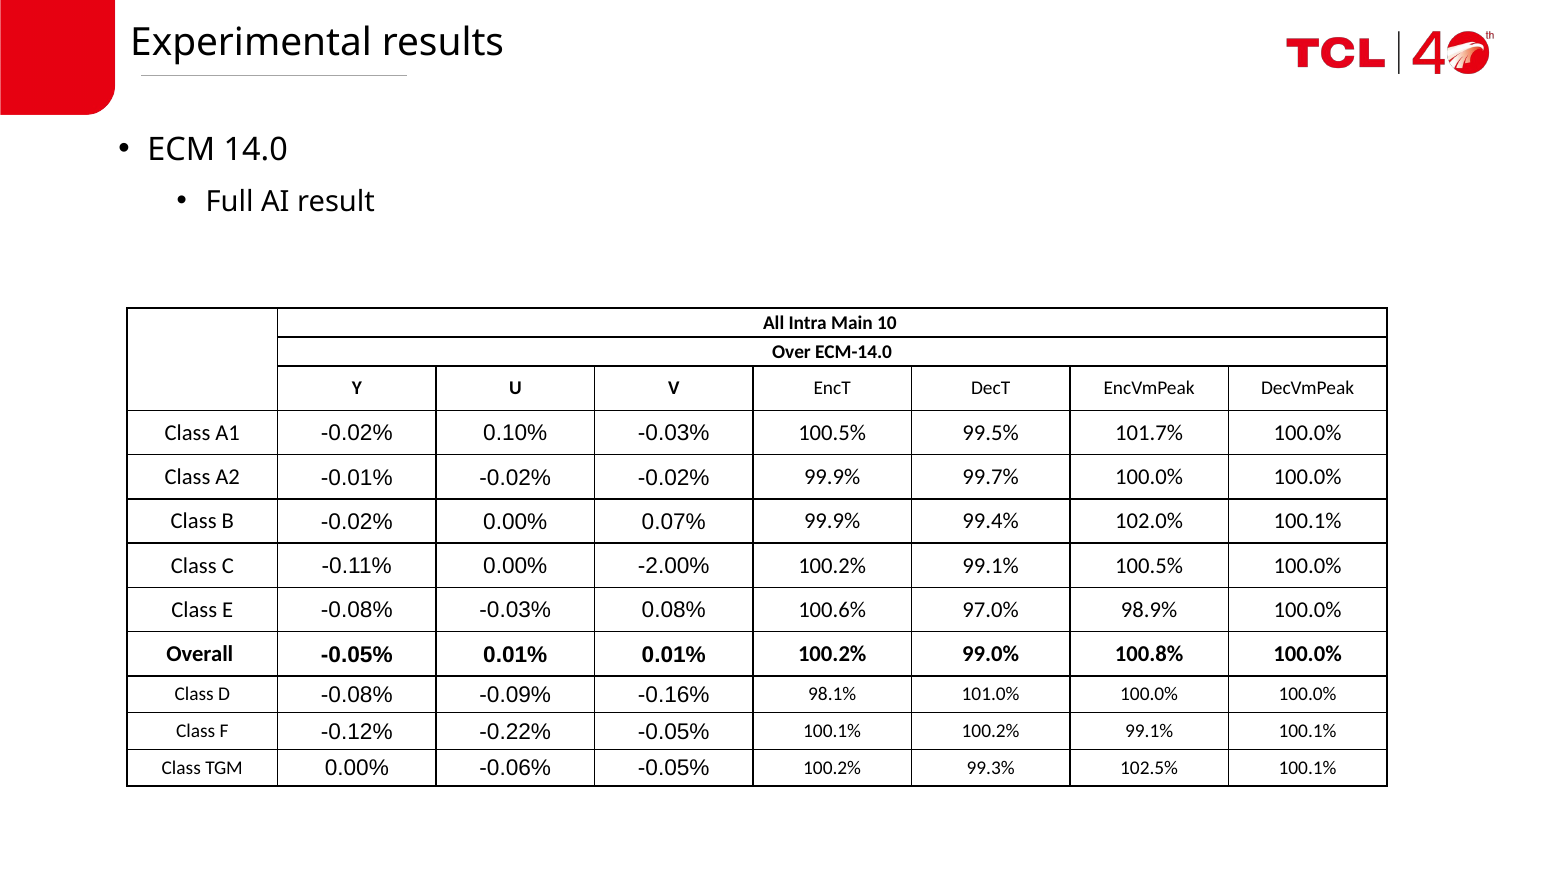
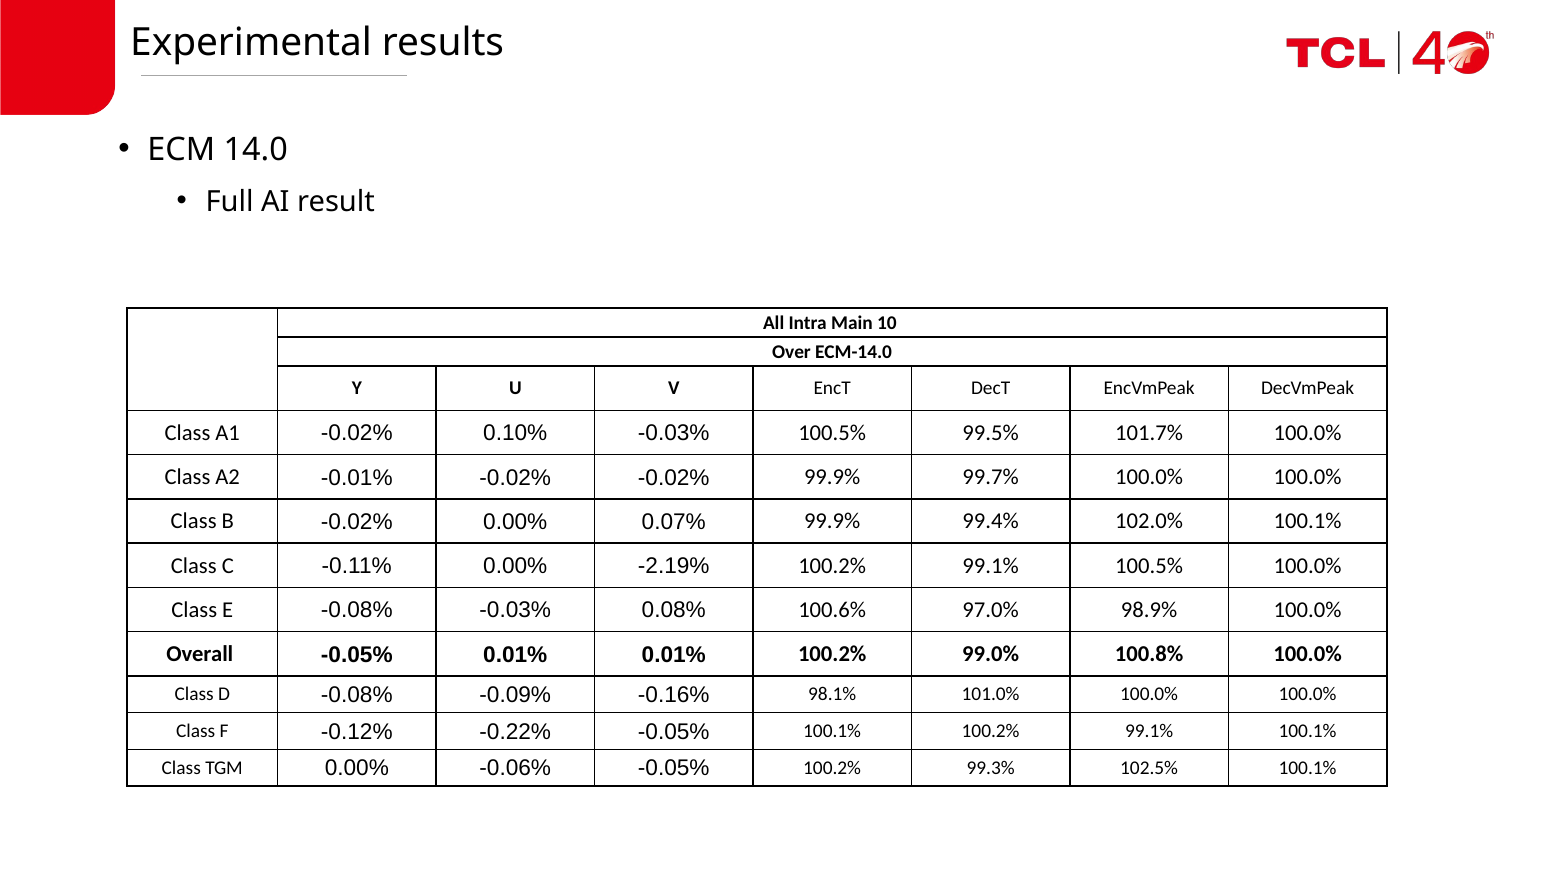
-2.00%: -2.00% -> -2.19%
